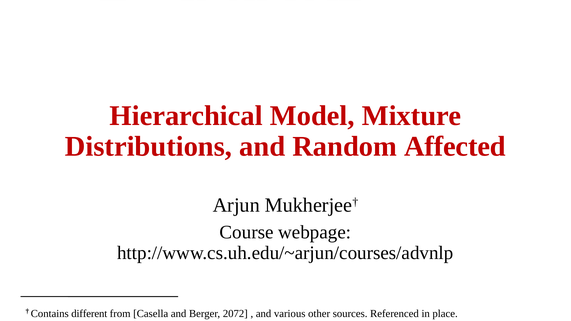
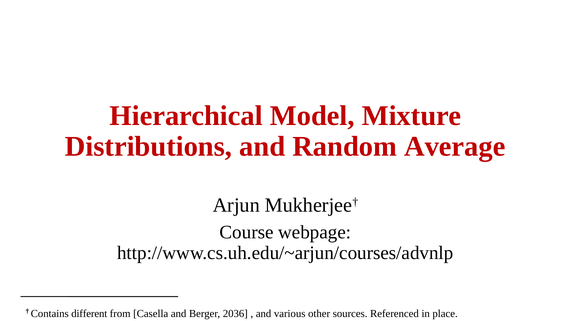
Affected: Affected -> Average
2072: 2072 -> 2036
